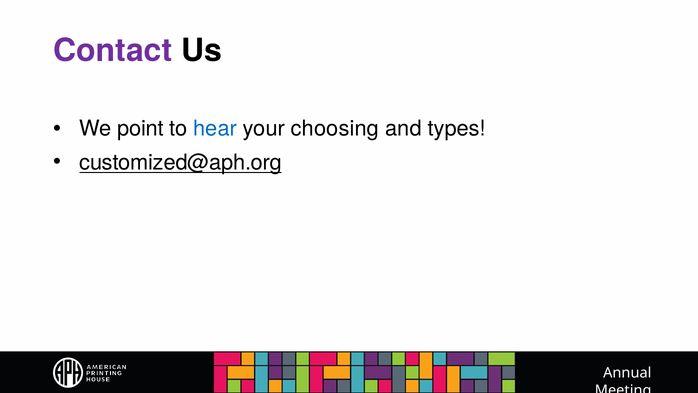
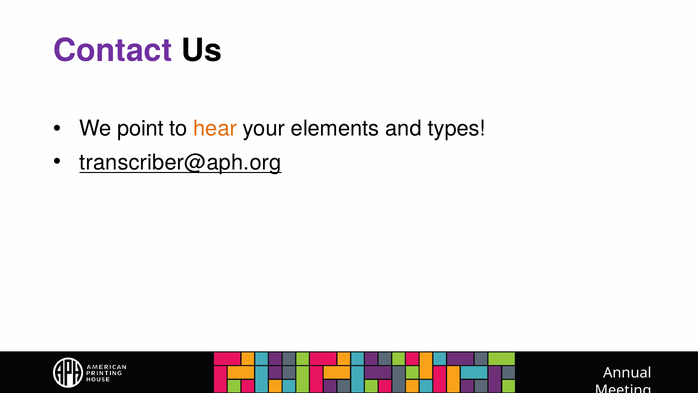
hear colour: blue -> orange
choosing: choosing -> elements
customized@aph.org: customized@aph.org -> transcriber@aph.org
